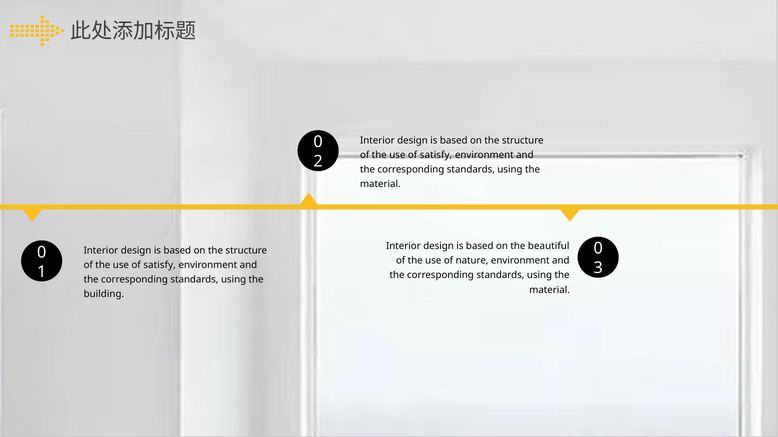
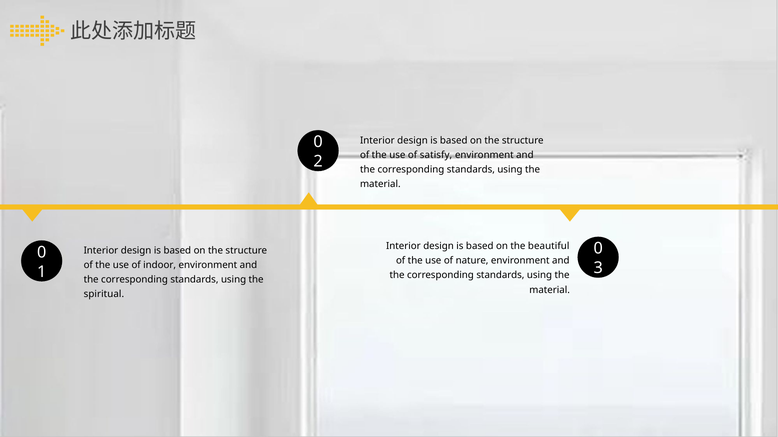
satisfy at (160, 266): satisfy -> indoor
building: building -> spiritual
